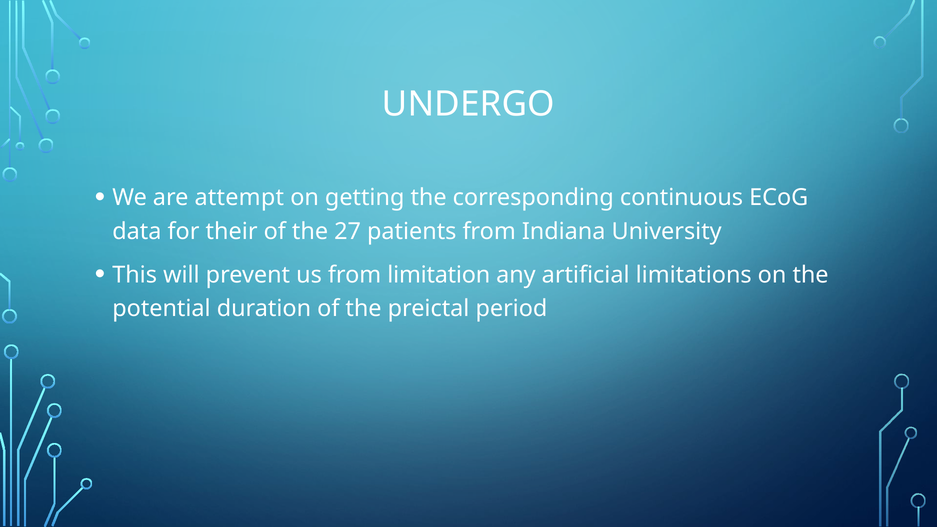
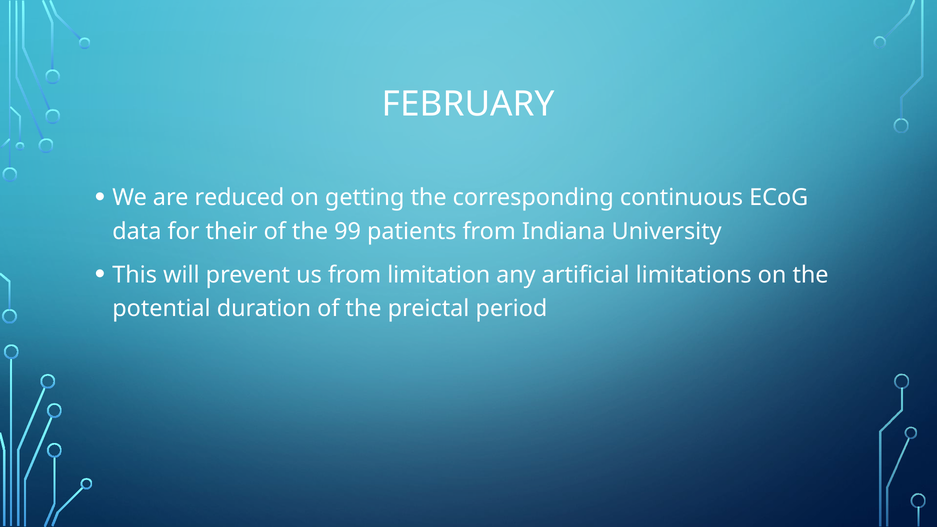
UNDERGO: UNDERGO -> FEBRUARY
attempt: attempt -> reduced
27: 27 -> 99
